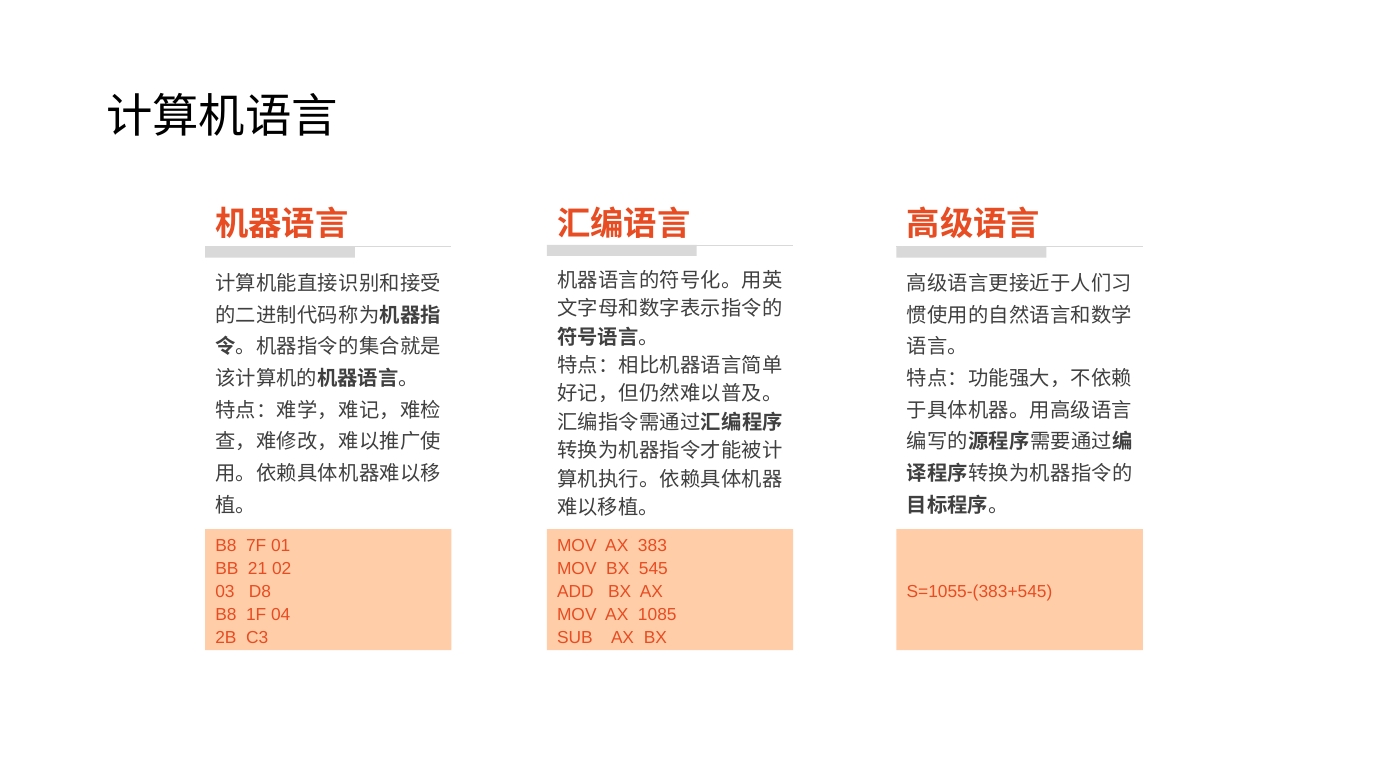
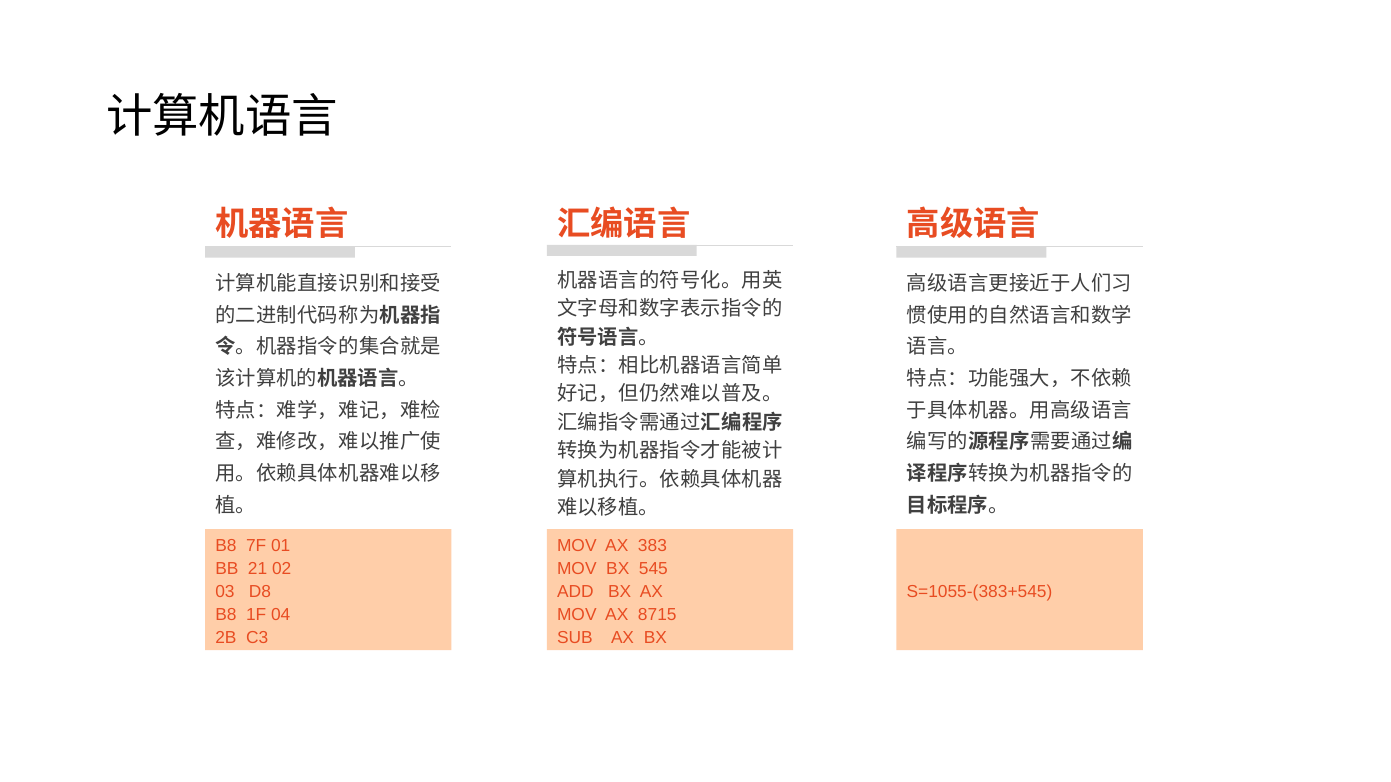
1085: 1085 -> 8715
